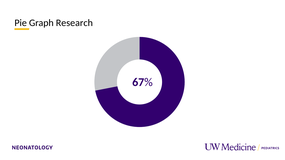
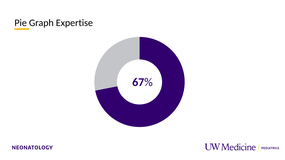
Research: Research -> Expertise
